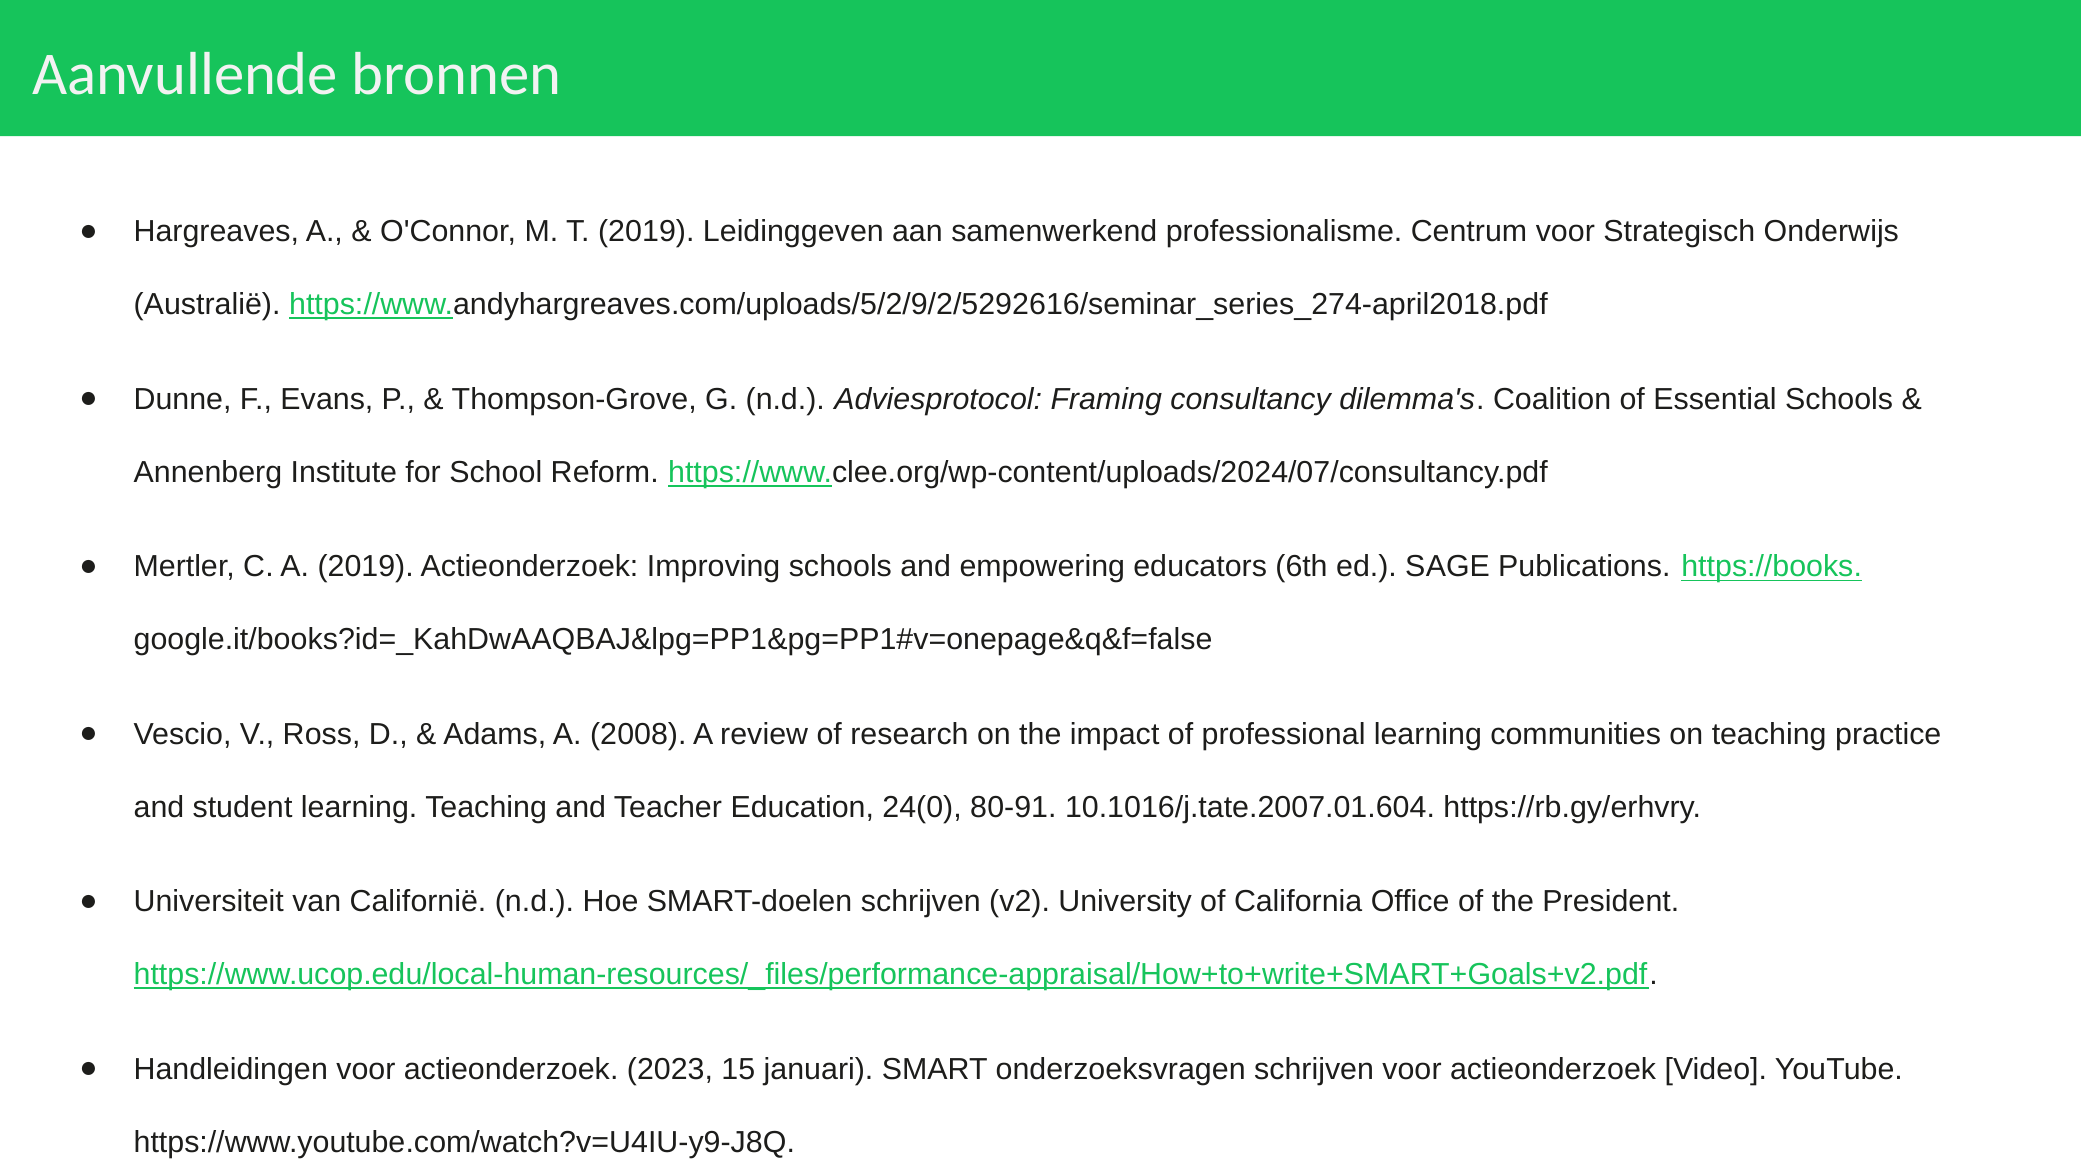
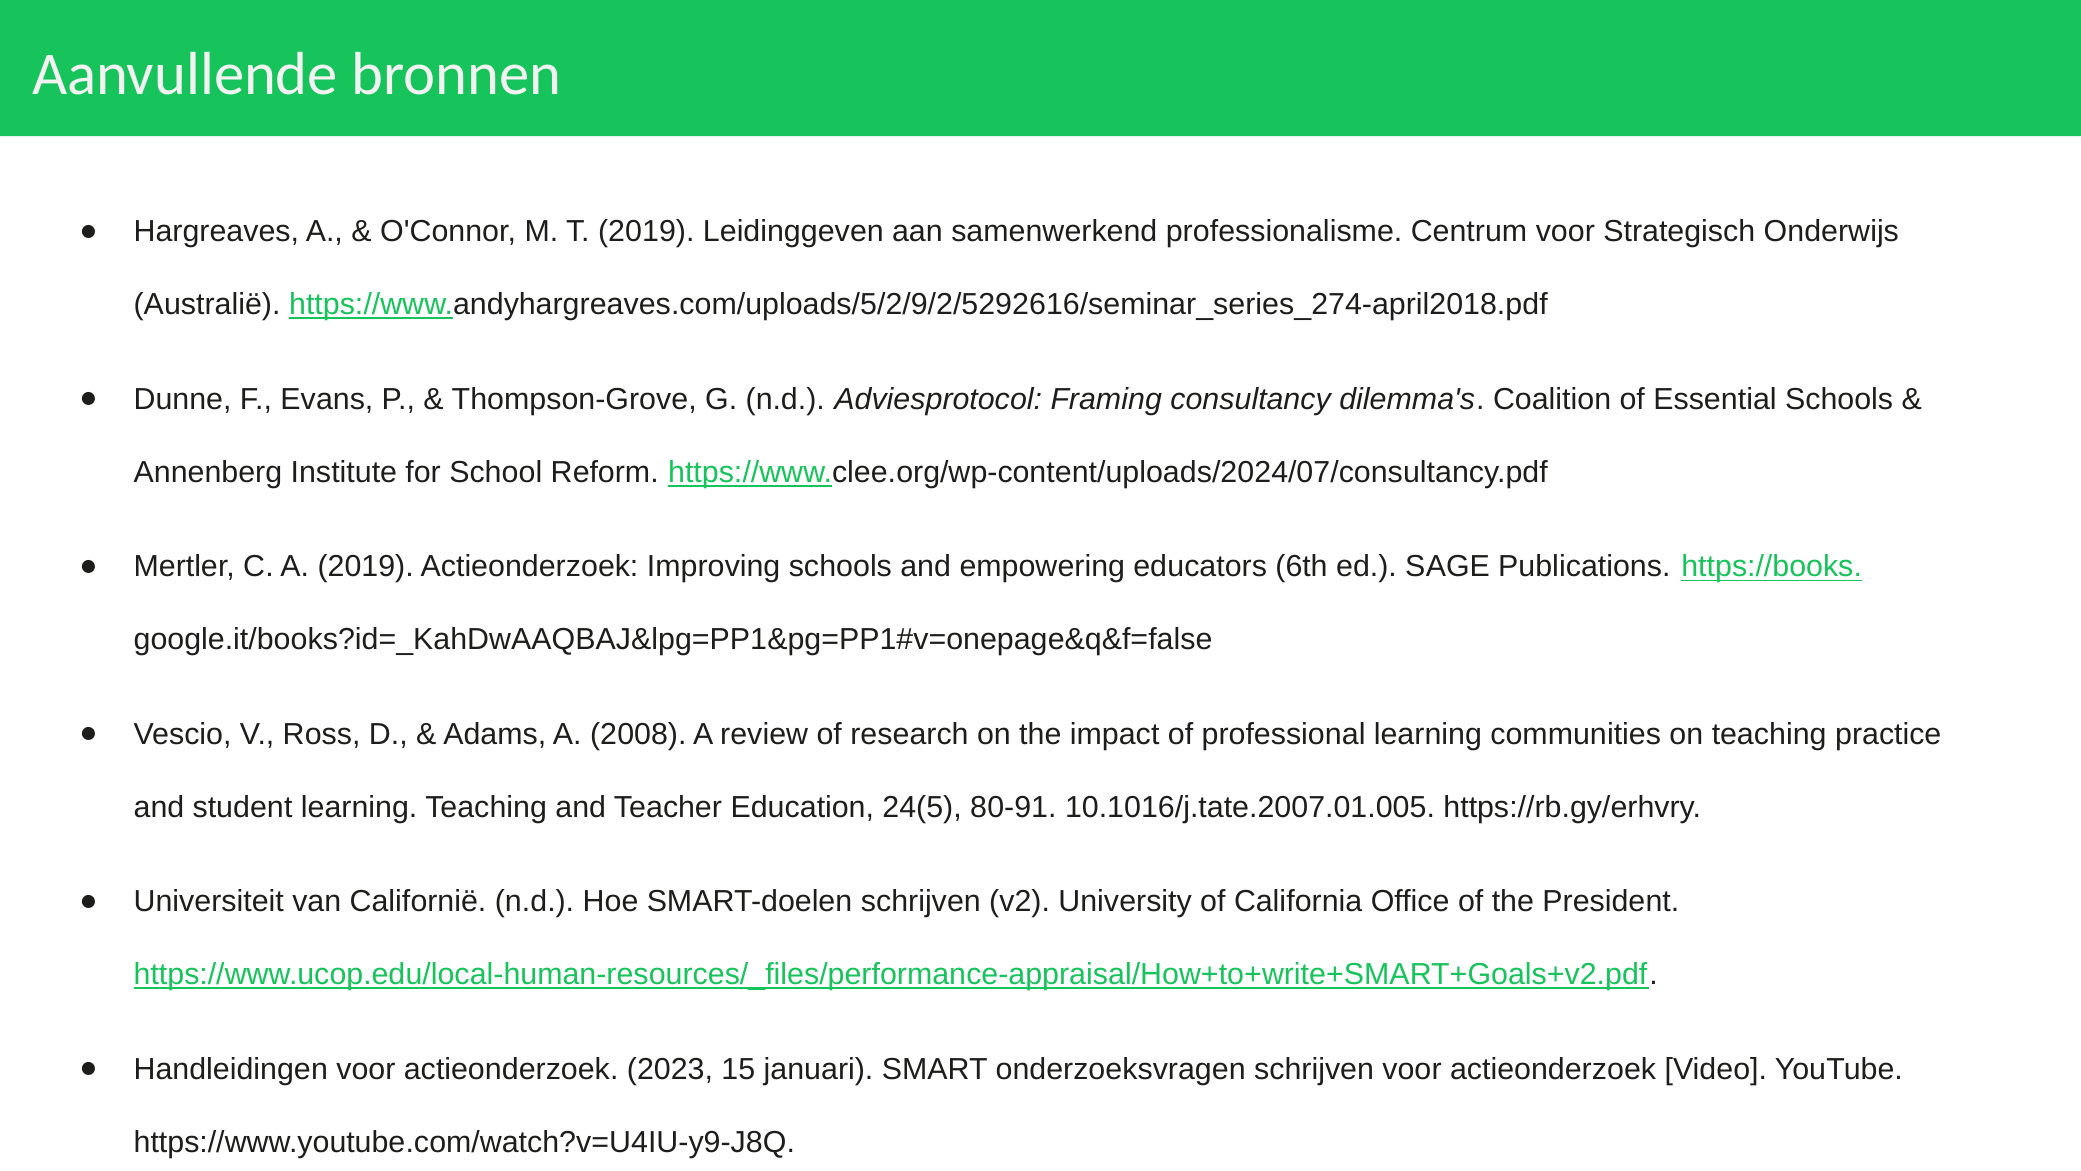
24(0: 24(0 -> 24(5
10.1016/j.tate.2007.01.604: 10.1016/j.tate.2007.01.604 -> 10.1016/j.tate.2007.01.005
